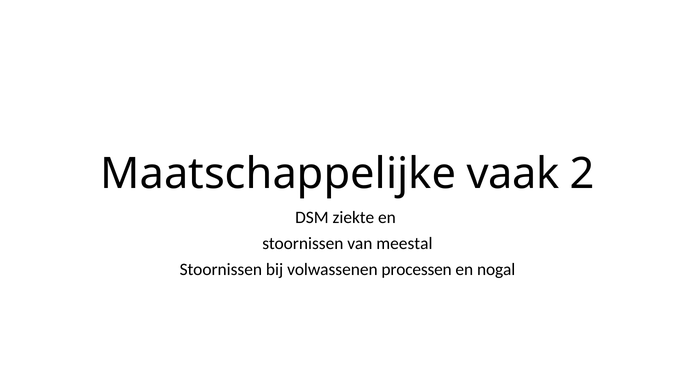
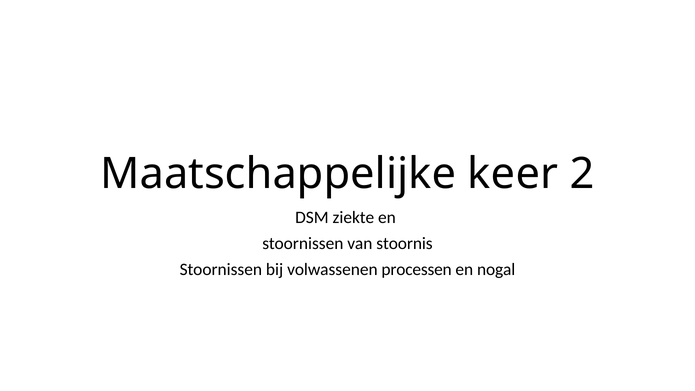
vaak: vaak -> keer
meestal: meestal -> stoornis
